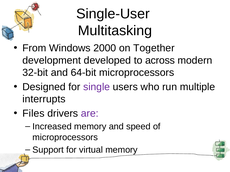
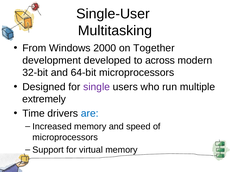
interrupts: interrupts -> extremely
Files: Files -> Time
are colour: purple -> blue
